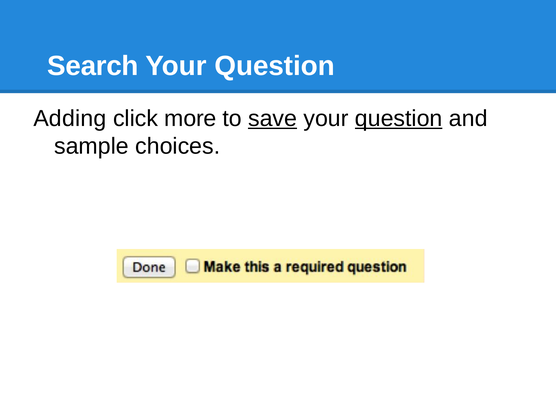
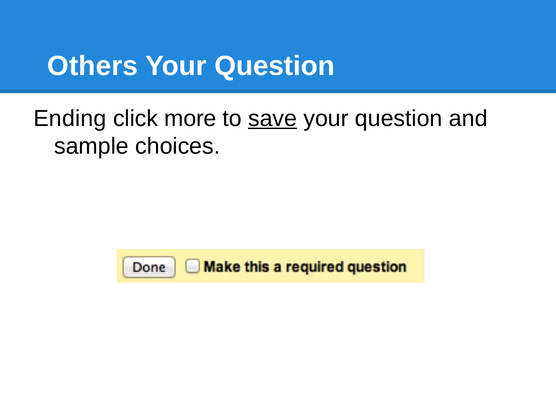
Search: Search -> Others
Adding: Adding -> Ending
question at (399, 118) underline: present -> none
